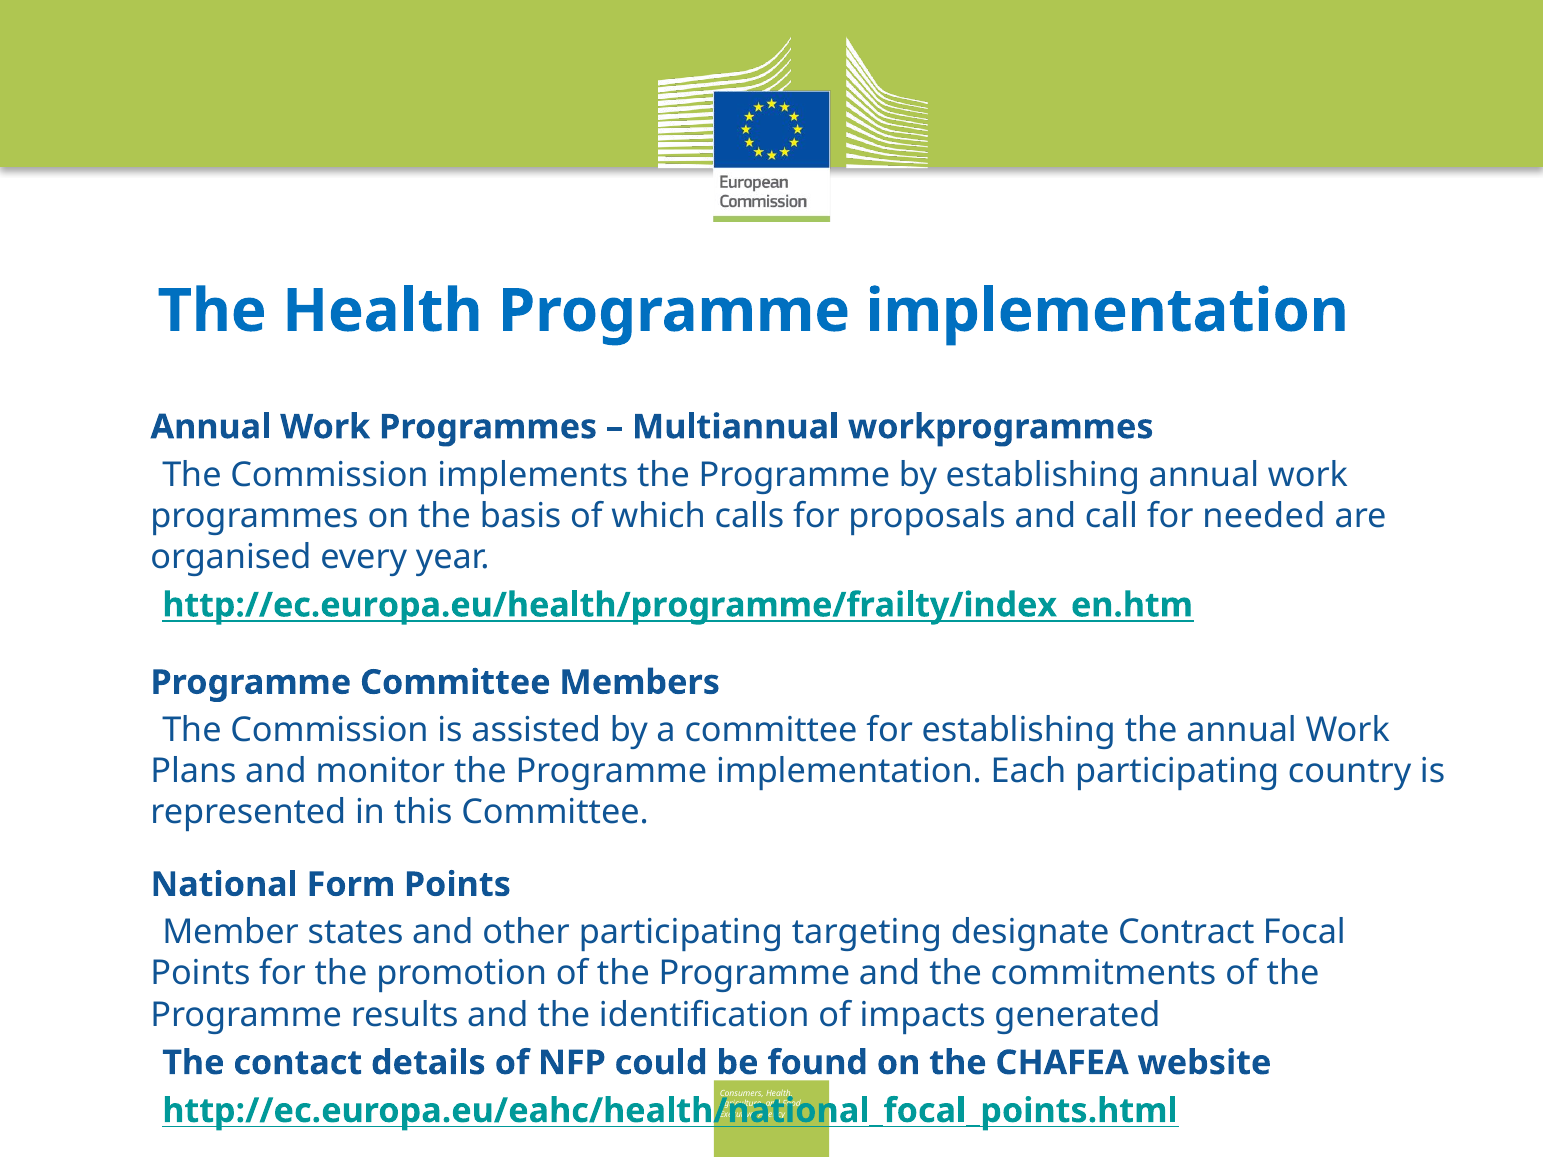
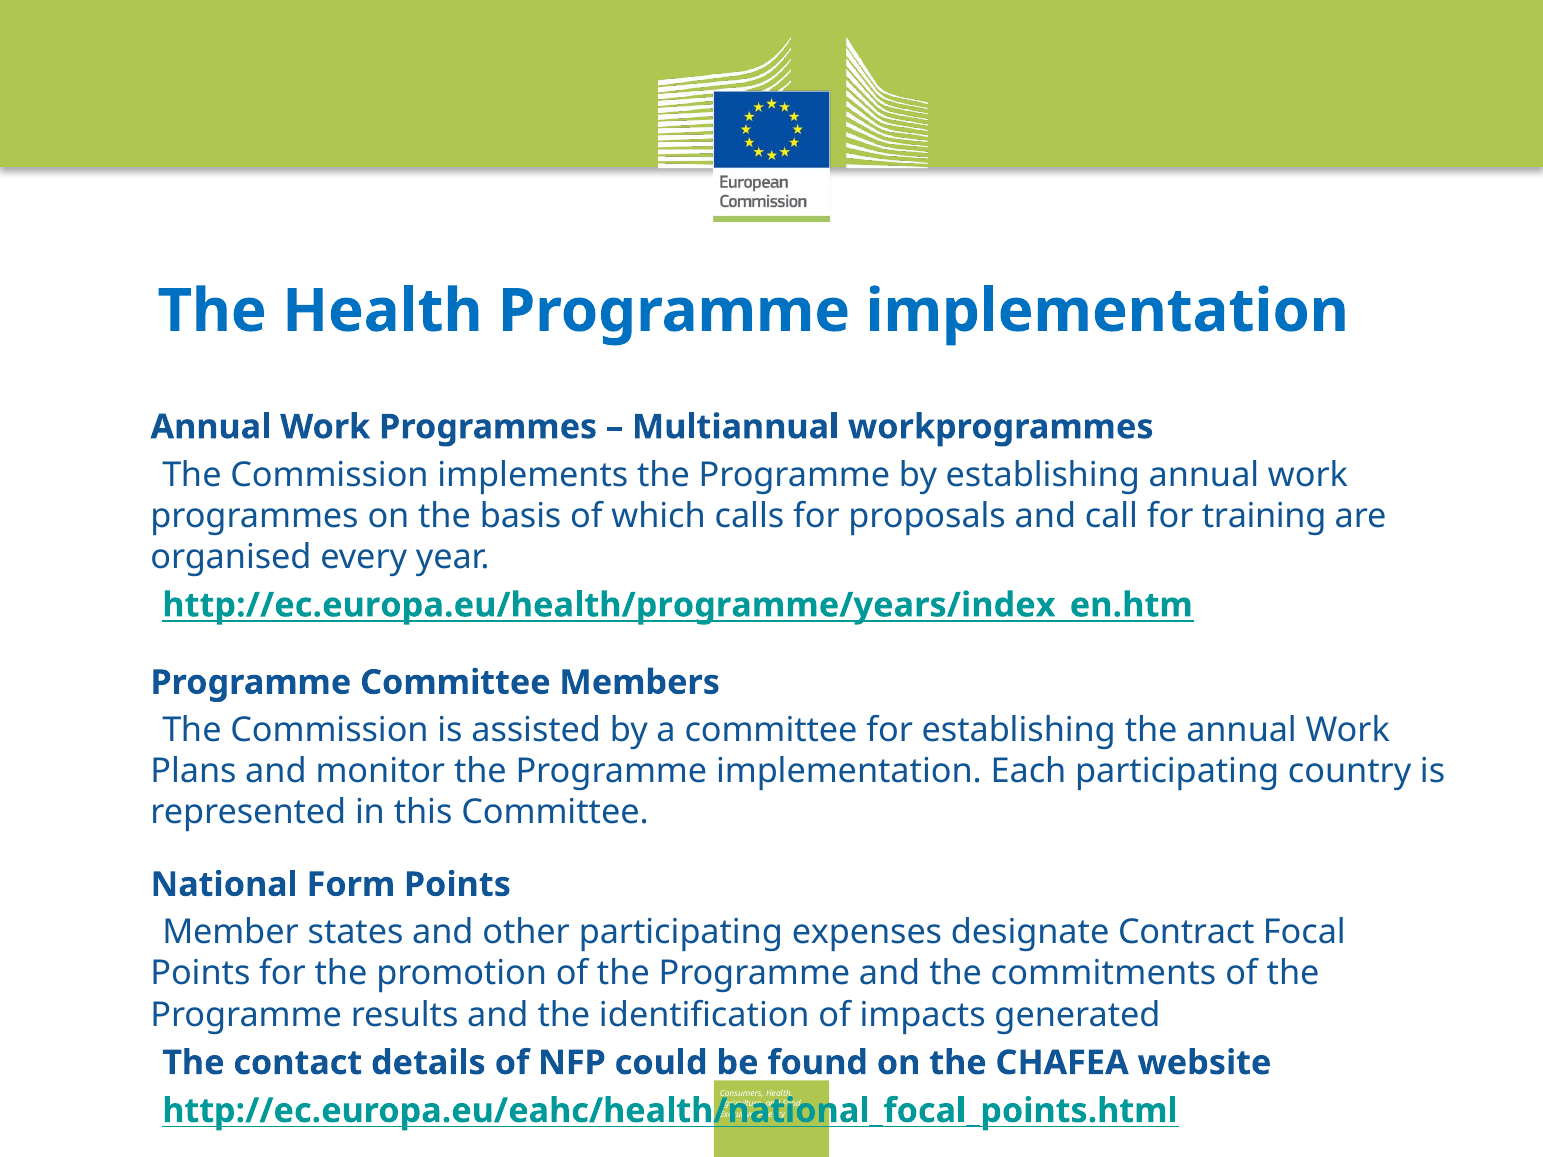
needed: needed -> training
http://ec.europa.eu/health/programme/frailty/index_en.htm: http://ec.europa.eu/health/programme/frailty/index_en.htm -> http://ec.europa.eu/health/programme/years/index_en.htm
targeting: targeting -> expenses
